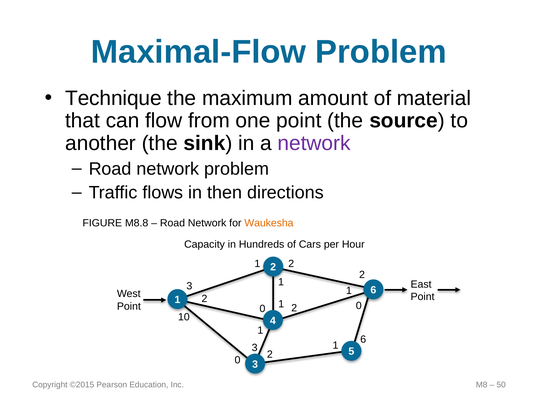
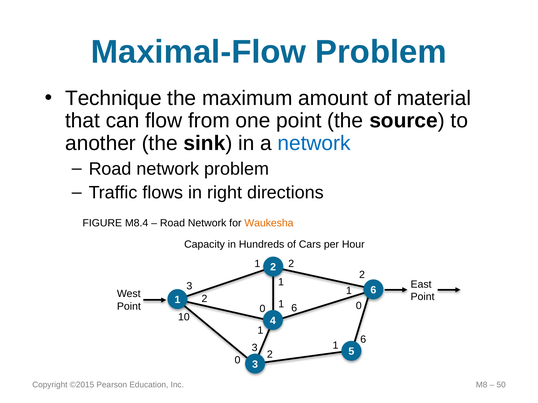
network at (314, 144) colour: purple -> blue
then: then -> right
M8.8: M8.8 -> M8.4
2 at (294, 308): 2 -> 6
